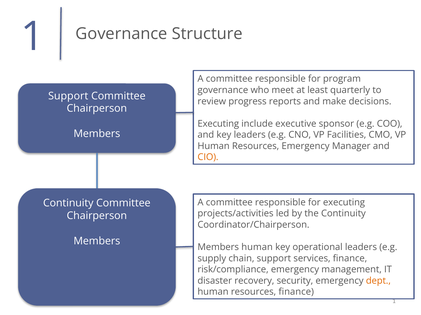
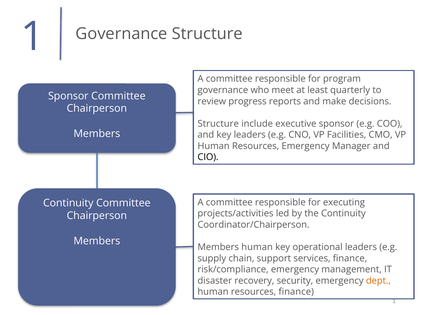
Support at (68, 96): Support -> Sponsor
Executing at (218, 124): Executing -> Structure
CIO colour: orange -> black
